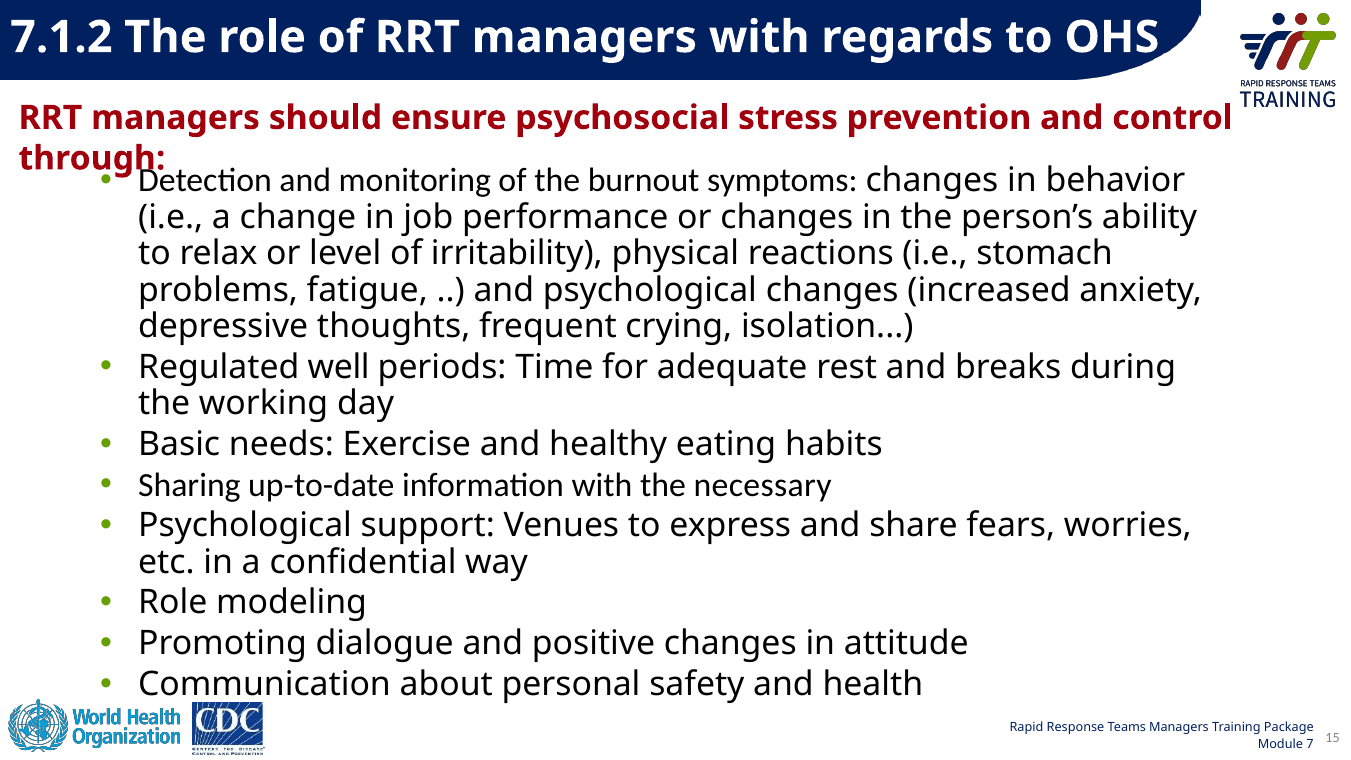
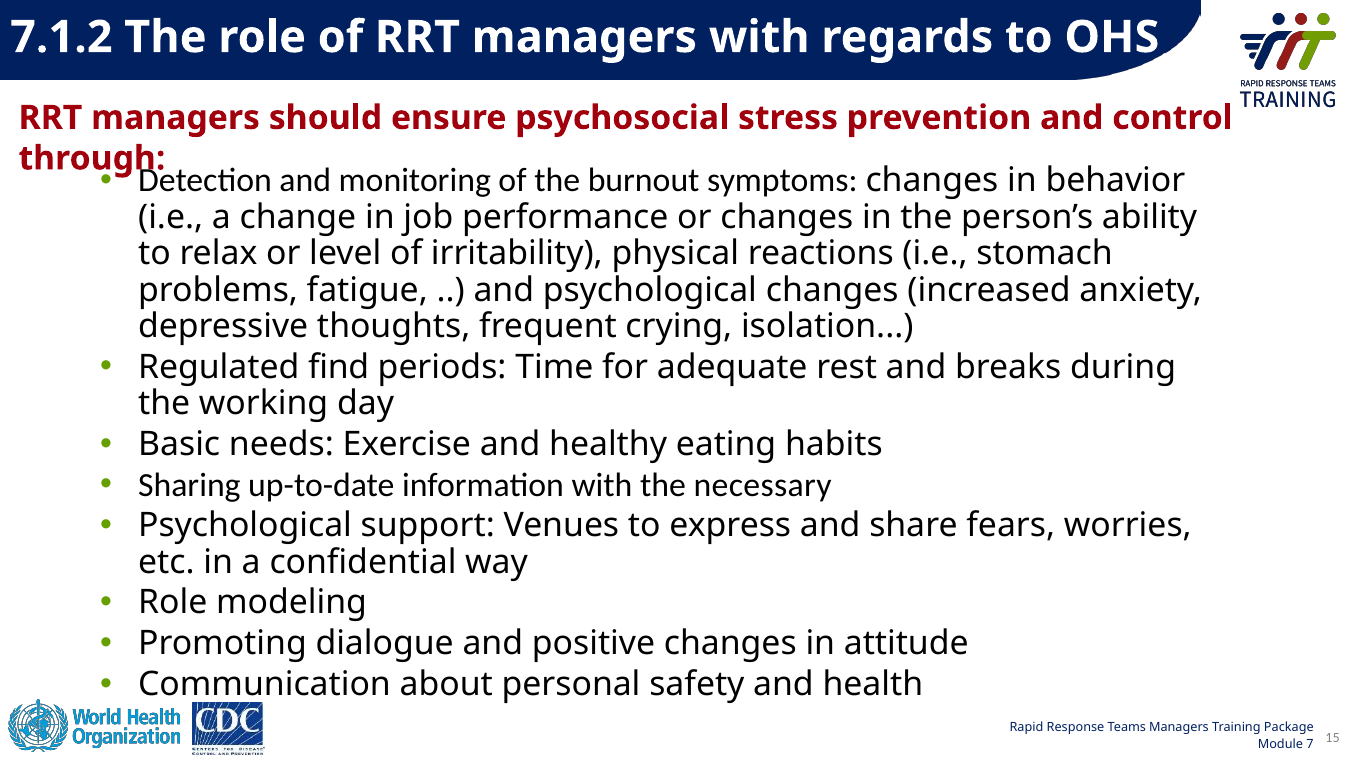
well: well -> find
